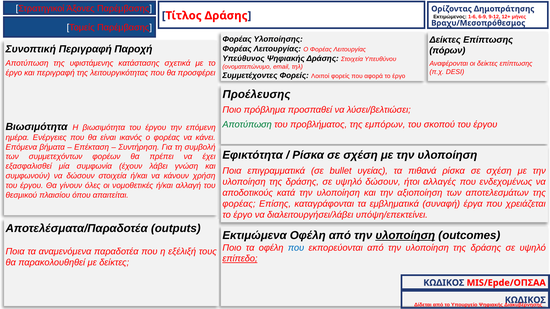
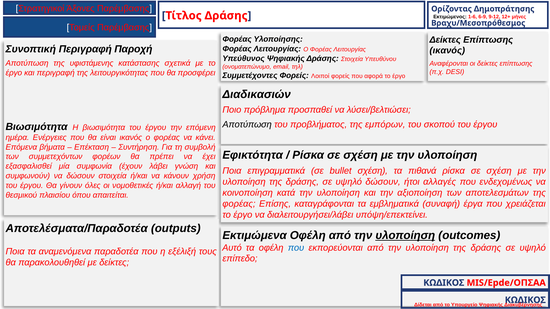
πόρων at (447, 51): πόρων -> ικανός
Προέλευσης: Προέλευσης -> Διαδικασιών
Αποτύπωση at (247, 125) colour: green -> black
bullet υγείας: υγείας -> σχέση
αποδοτικούς: αποδοτικούς -> κοινοποίηση
Ποιο at (232, 248): Ποιο -> Αυτό
επίπεδο underline: present -> none
